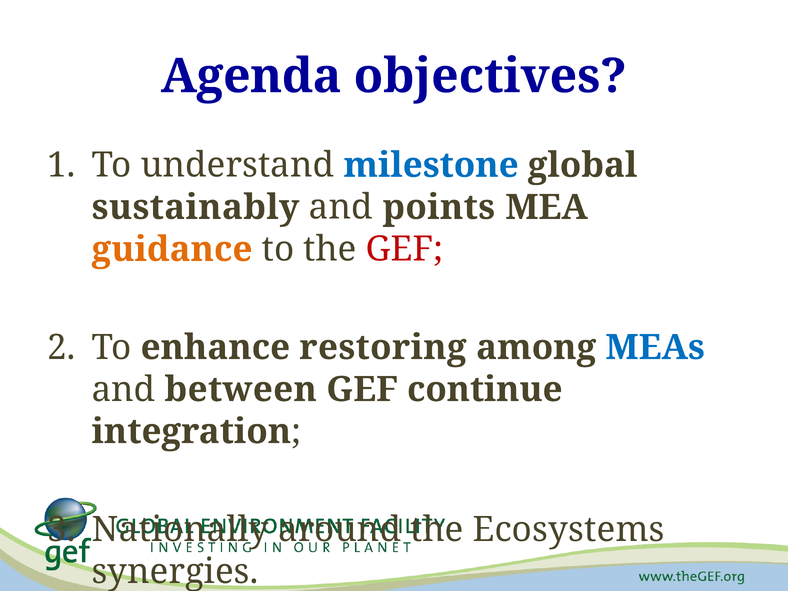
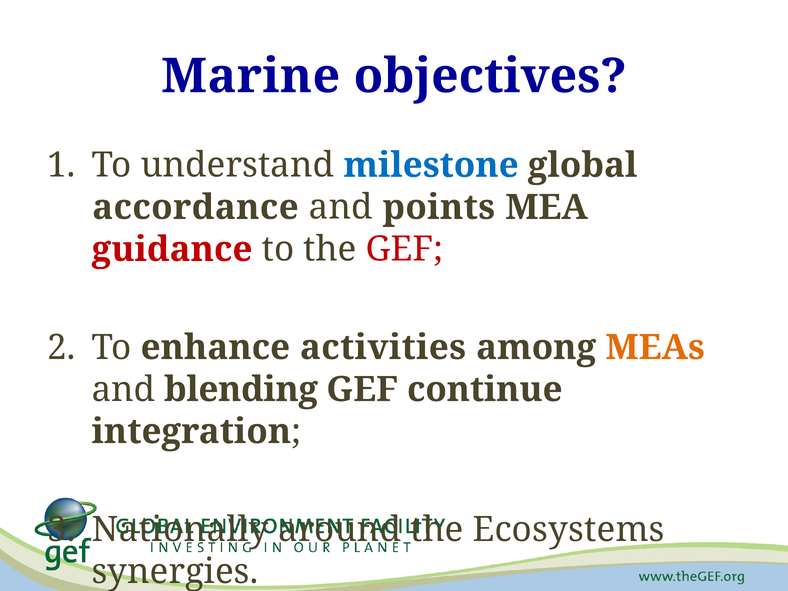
Agenda: Agenda -> Marine
sustainably: sustainably -> accordance
guidance colour: orange -> red
restoring: restoring -> activities
MEAs colour: blue -> orange
between: between -> blending
